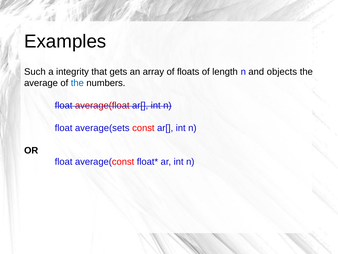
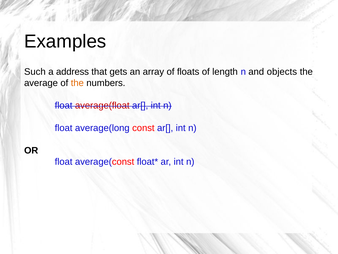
integrity: integrity -> address
the at (77, 83) colour: blue -> orange
average(sets: average(sets -> average(long
